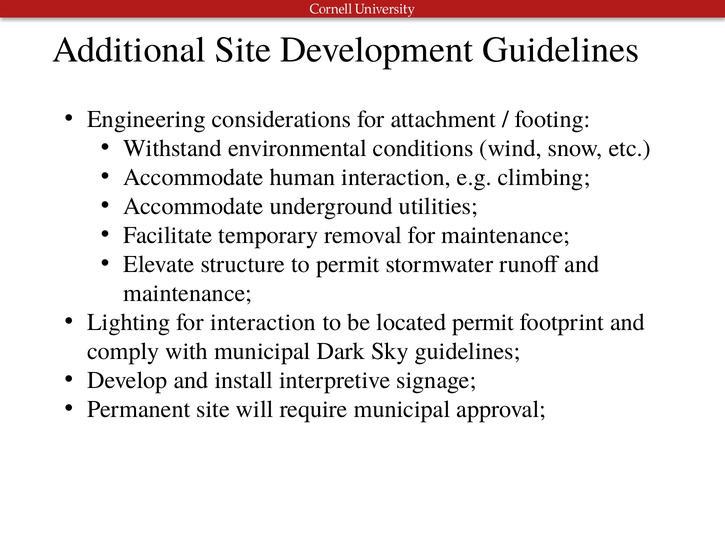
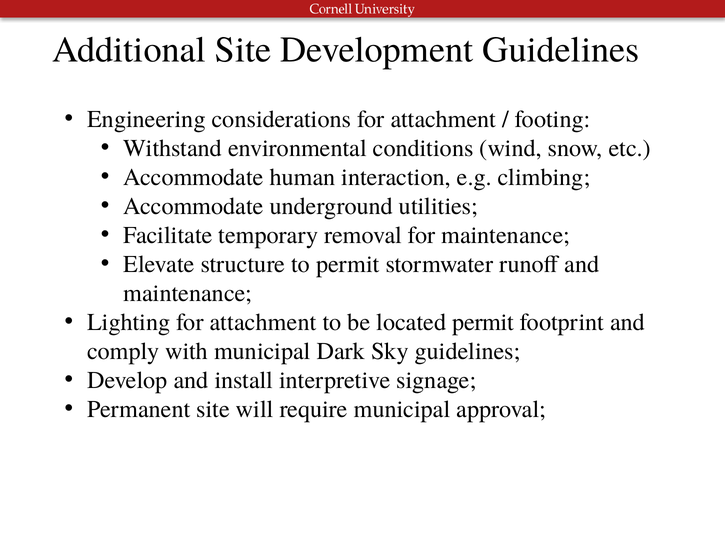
Lighting for interaction: interaction -> attachment
